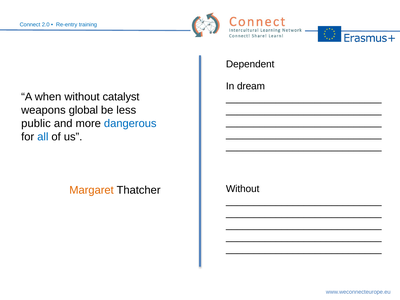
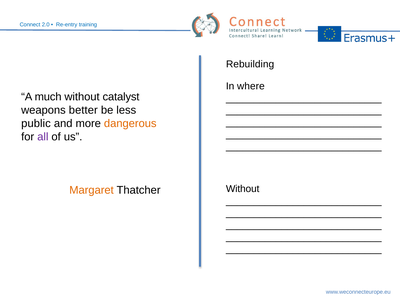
Dependent: Dependent -> Rebuilding
dream: dream -> where
when: when -> much
global: global -> better
dangerous colour: blue -> orange
all colour: blue -> purple
